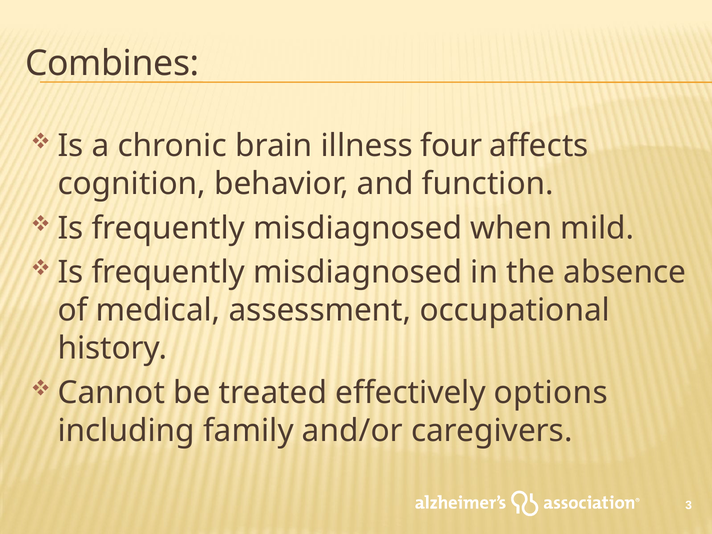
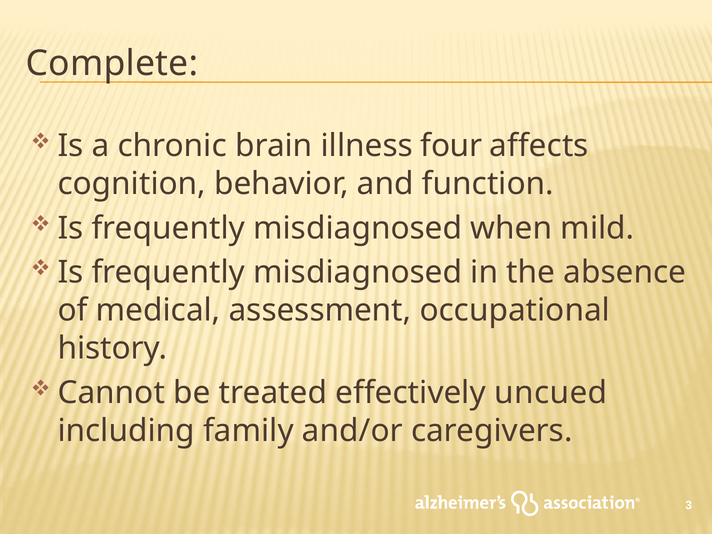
Combines: Combines -> Complete
options: options -> uncued
